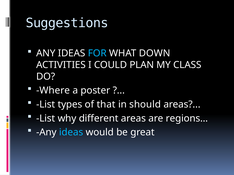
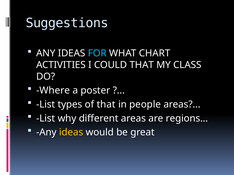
DOWN: DOWN -> CHART
COULD PLAN: PLAN -> THAT
should: should -> people
ideas at (71, 133) colour: light blue -> yellow
